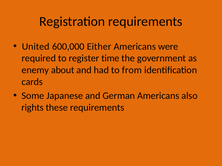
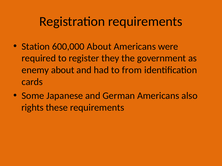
United: United -> Station
600,000 Either: Either -> About
time: time -> they
